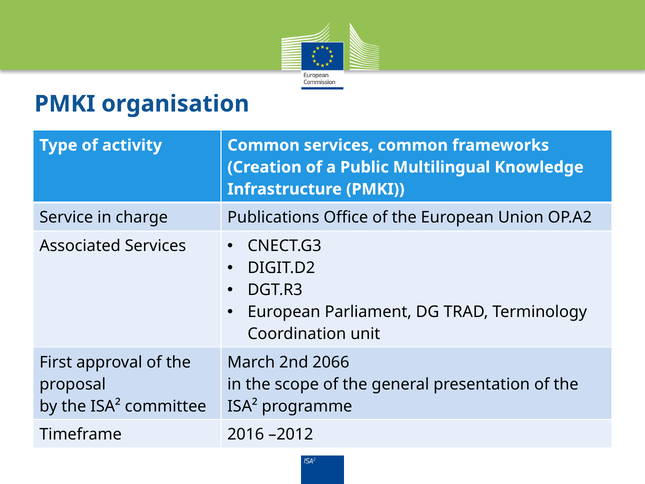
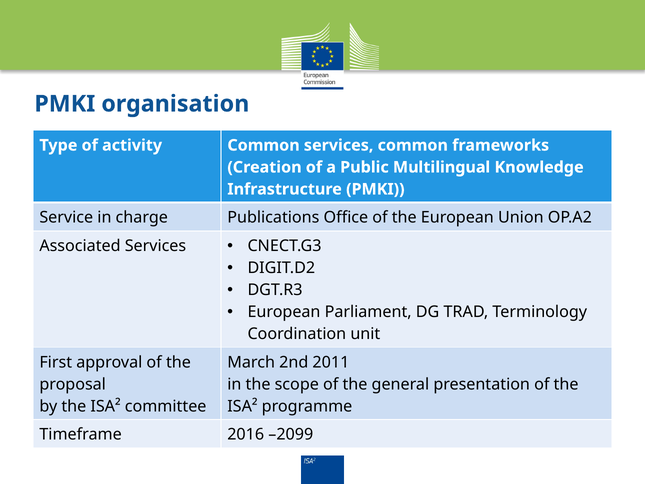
2066: 2066 -> 2011
–2012: –2012 -> –2099
